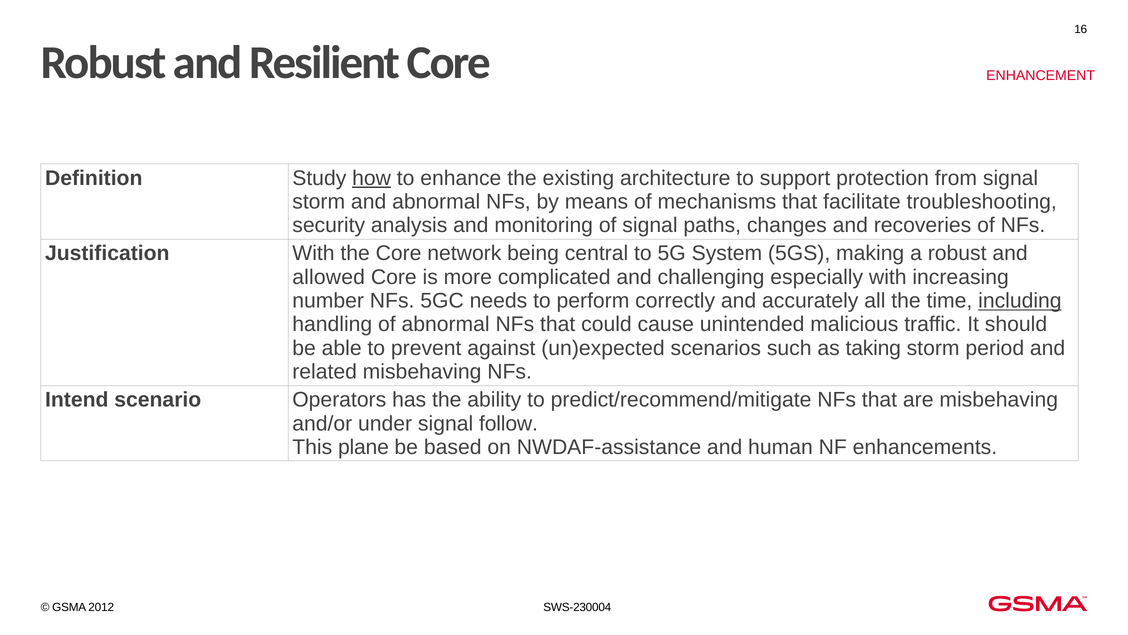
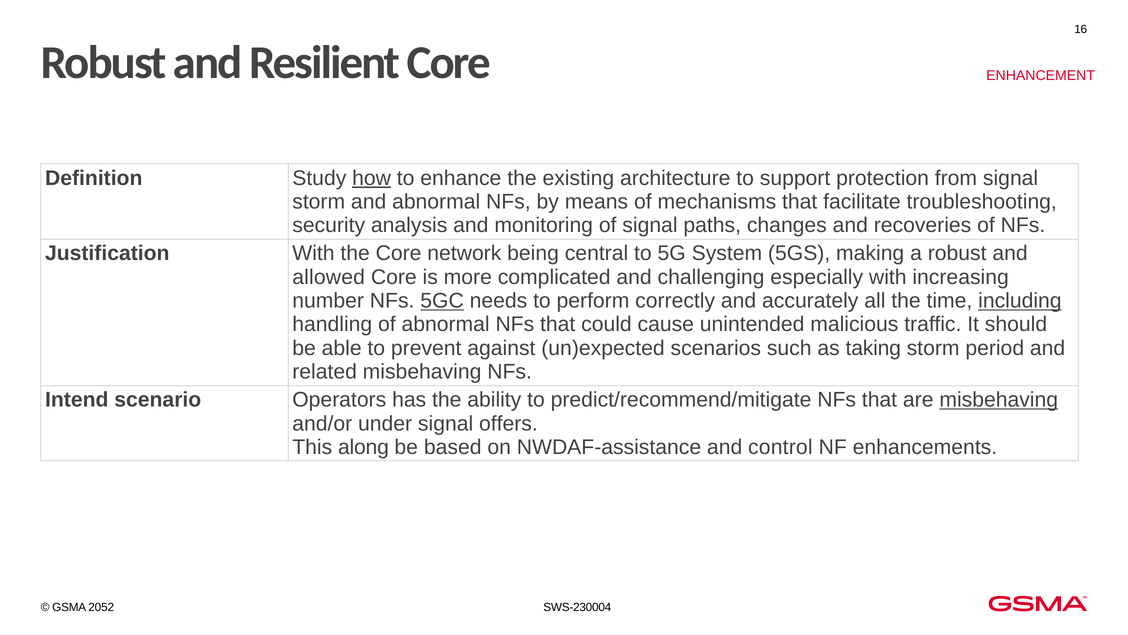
5GC underline: none -> present
misbehaving at (999, 400) underline: none -> present
follow: follow -> offers
plane: plane -> along
human: human -> control
2012: 2012 -> 2052
